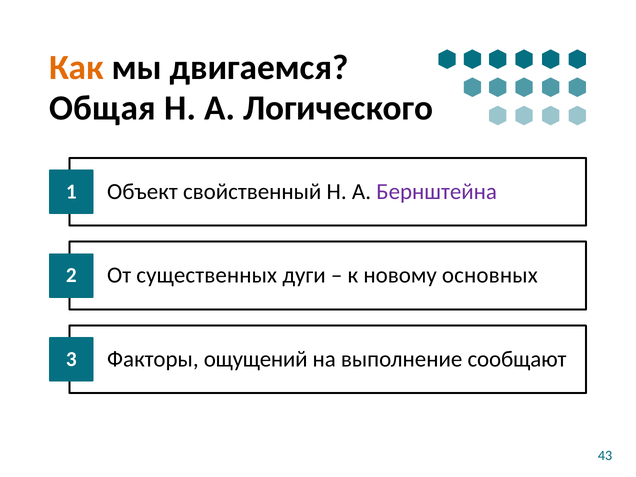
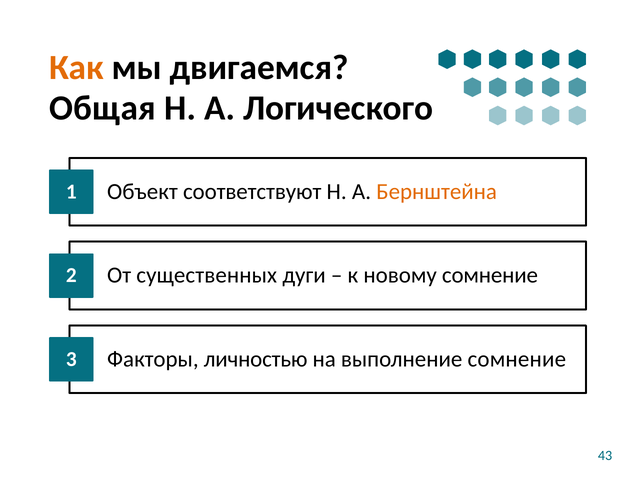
свойственный: свойственный -> соответствуют
Бернштейна colour: purple -> orange
новому основных: основных -> сомнение
ощущений: ощущений -> личностью
выполнение сообщают: сообщают -> сомнение
